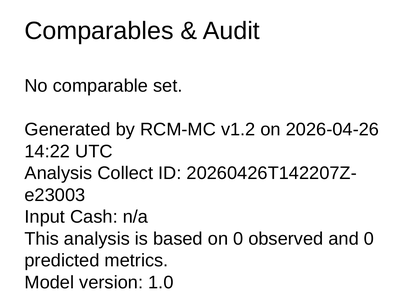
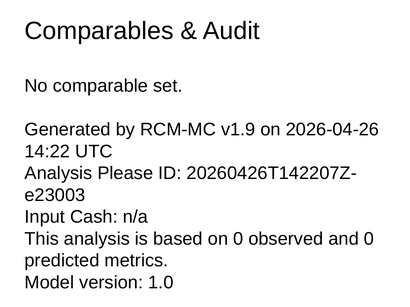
v1.2: v1.2 -> v1.9
Collect: Collect -> Please
